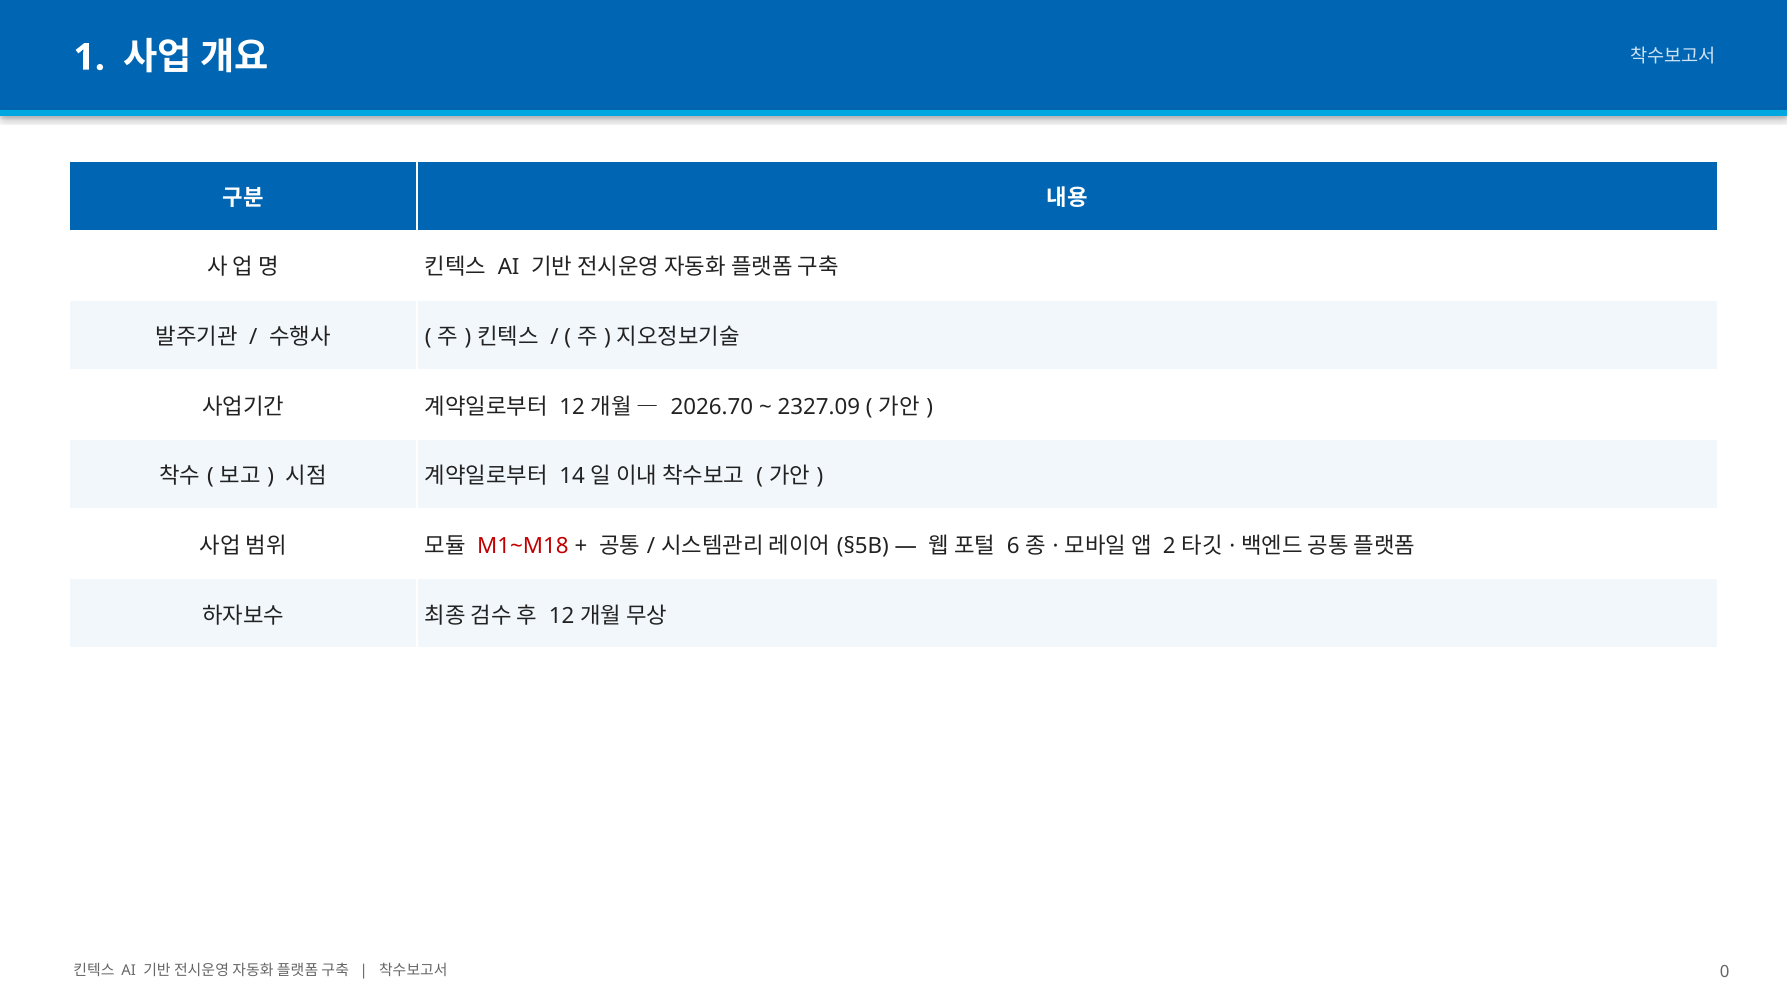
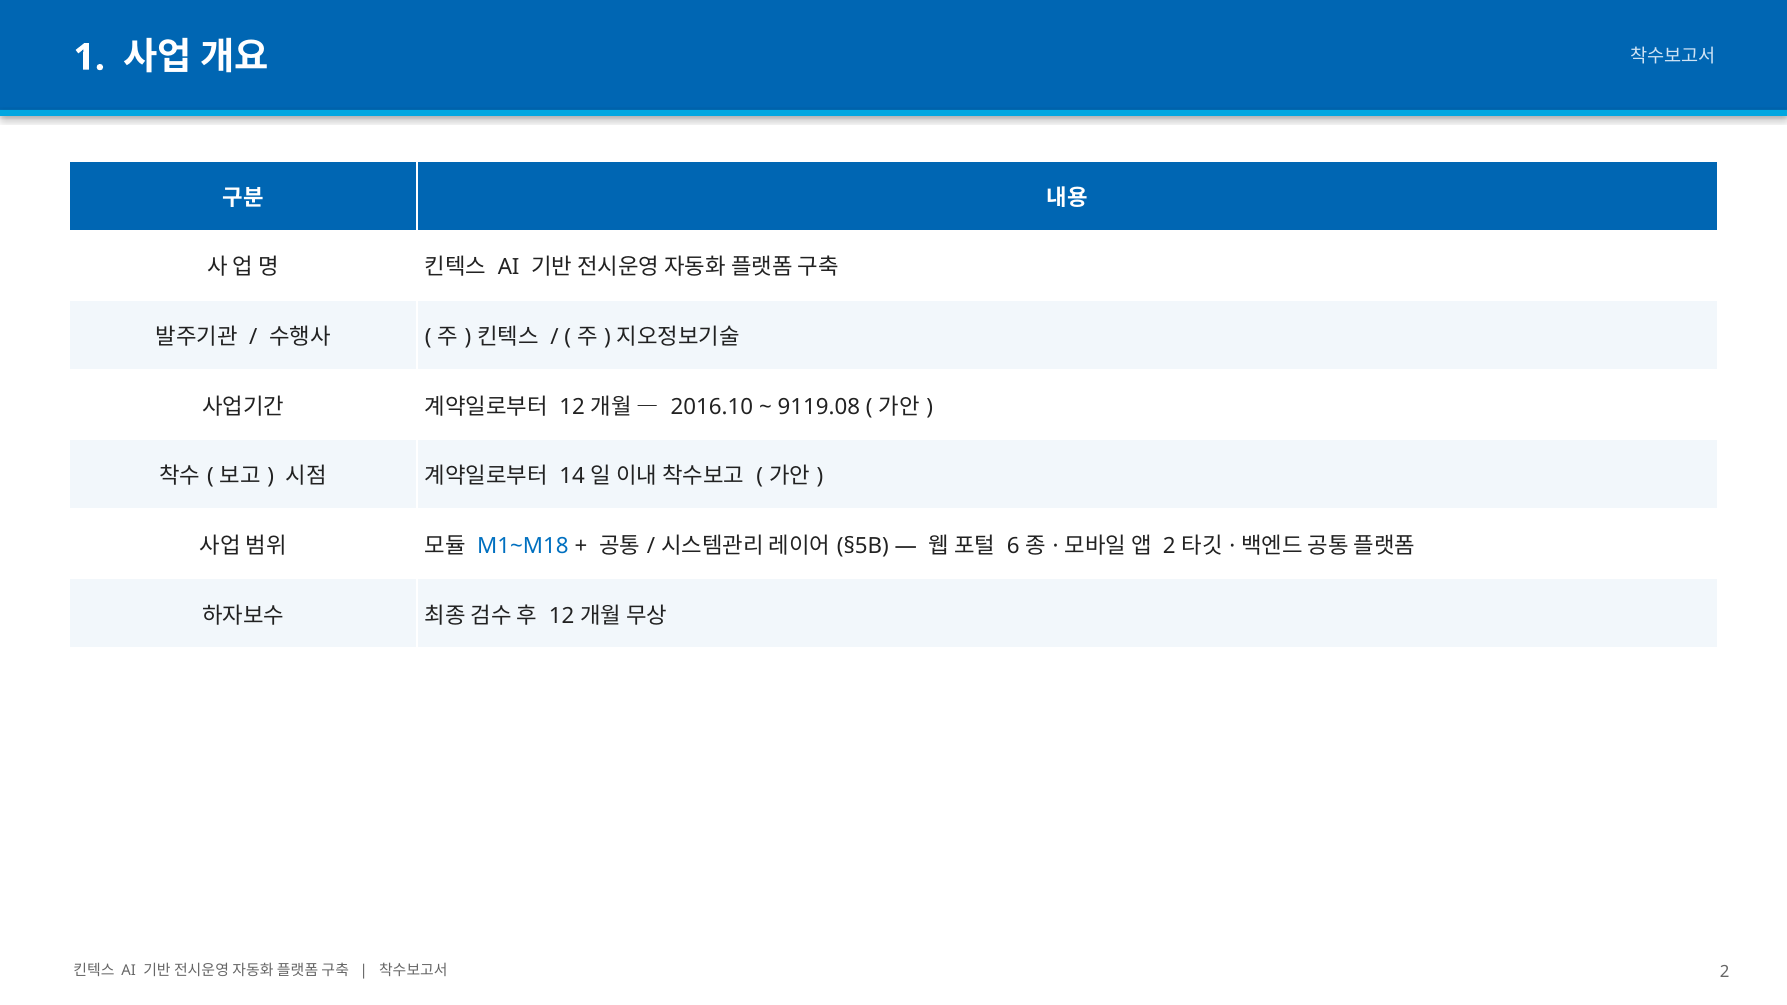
2026.70: 2026.70 -> 2016.10
2327.09: 2327.09 -> 9119.08
M1~M18 colour: red -> blue
0 at (1725, 972): 0 -> 2
